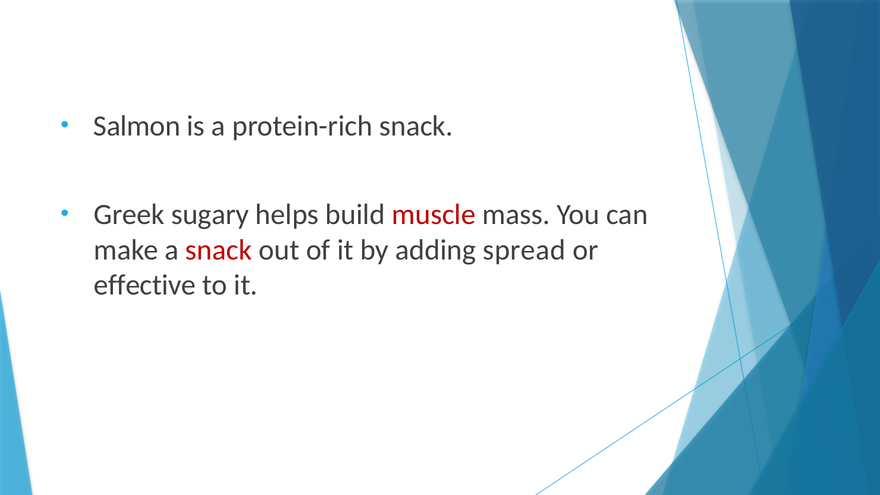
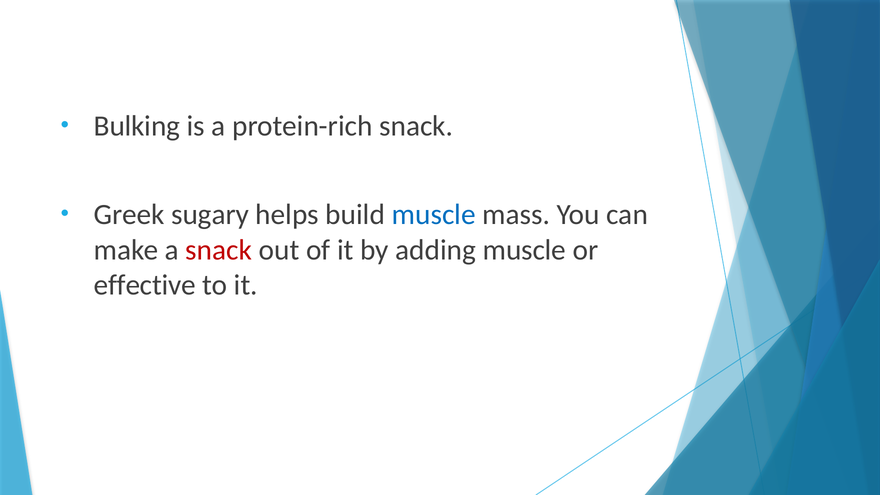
Salmon: Salmon -> Bulking
muscle at (434, 215) colour: red -> blue
adding spread: spread -> muscle
